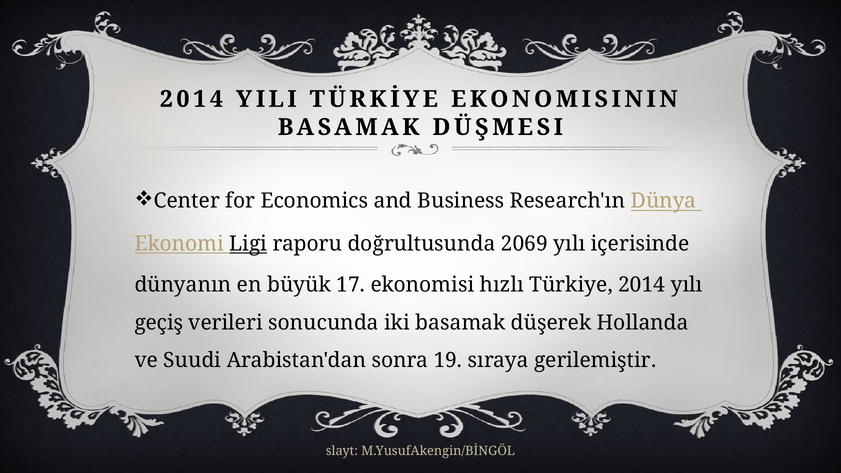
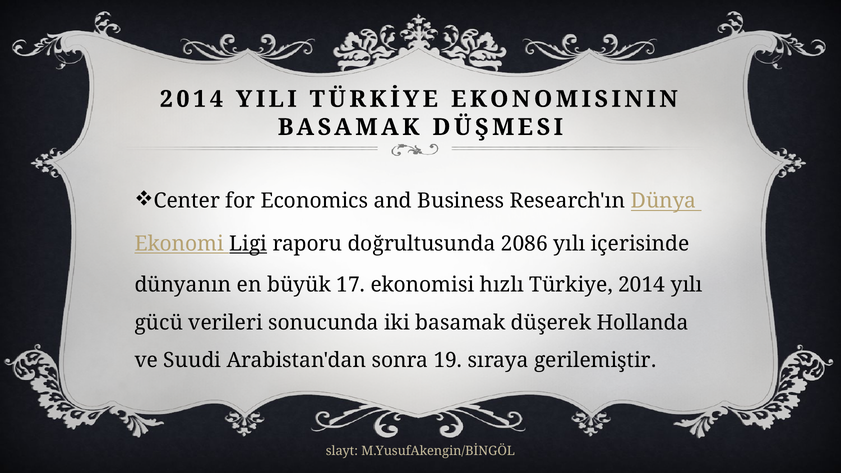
2069: 2069 -> 2086
geçiş: geçiş -> gücü
